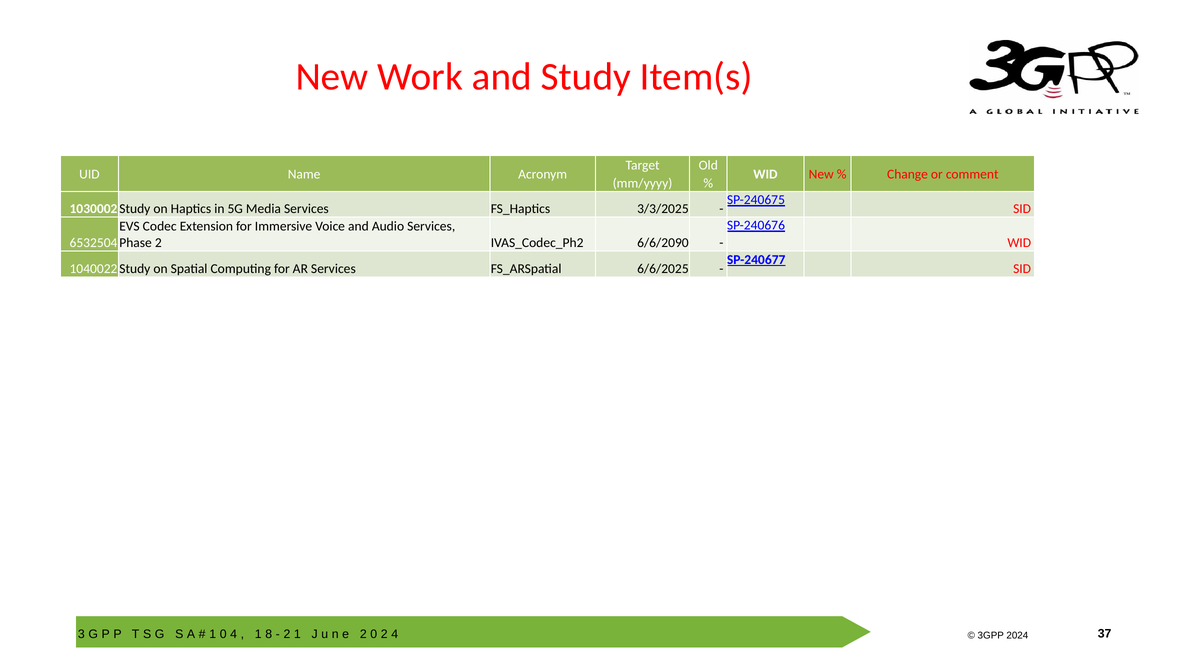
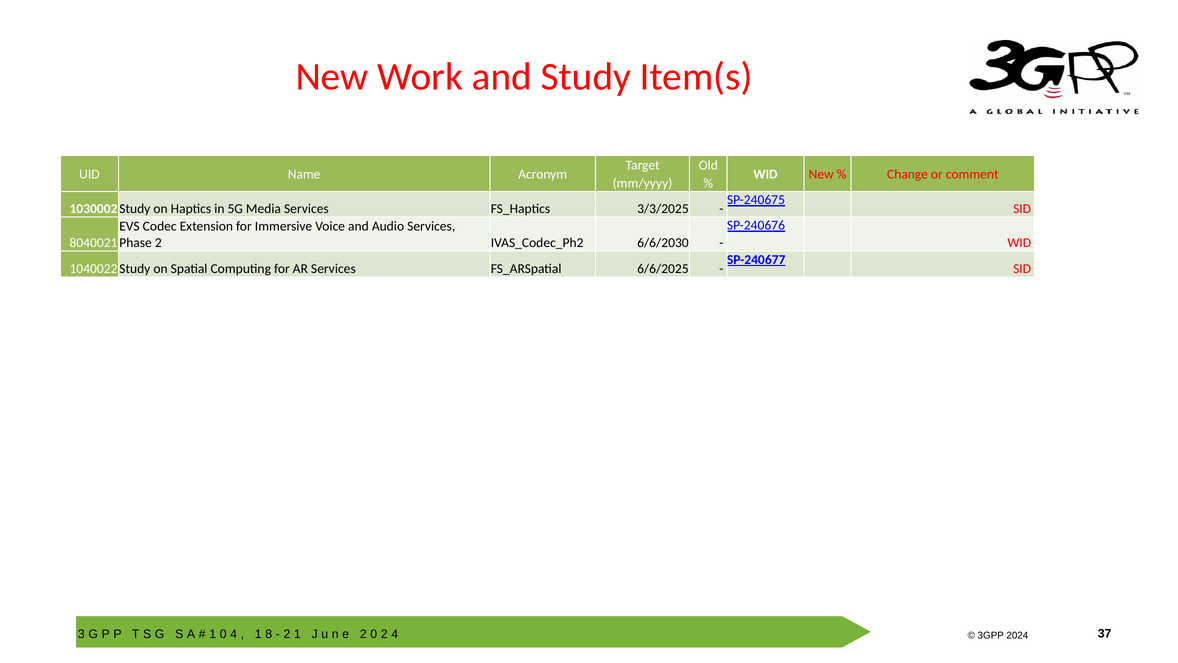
6532504: 6532504 -> 8040021
6/6/2090: 6/6/2090 -> 6/6/2030
